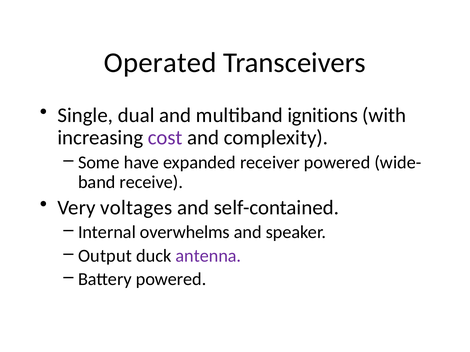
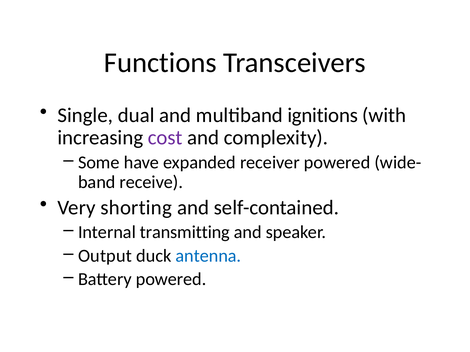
Operated: Operated -> Functions
voltages: voltages -> shorting
overwhelms: overwhelms -> transmitting
antenna colour: purple -> blue
